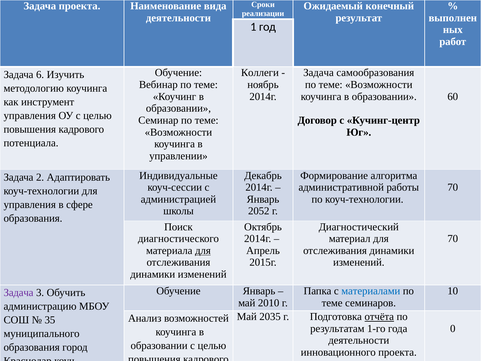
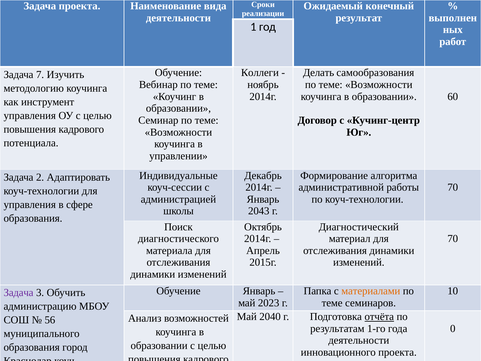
Задача at (319, 73): Задача -> Делать
6: 6 -> 7
2052: 2052 -> 2043
для at (203, 250) underline: present -> none
материалами colour: blue -> orange
2010: 2010 -> 2023
2035: 2035 -> 2040
35: 35 -> 56
